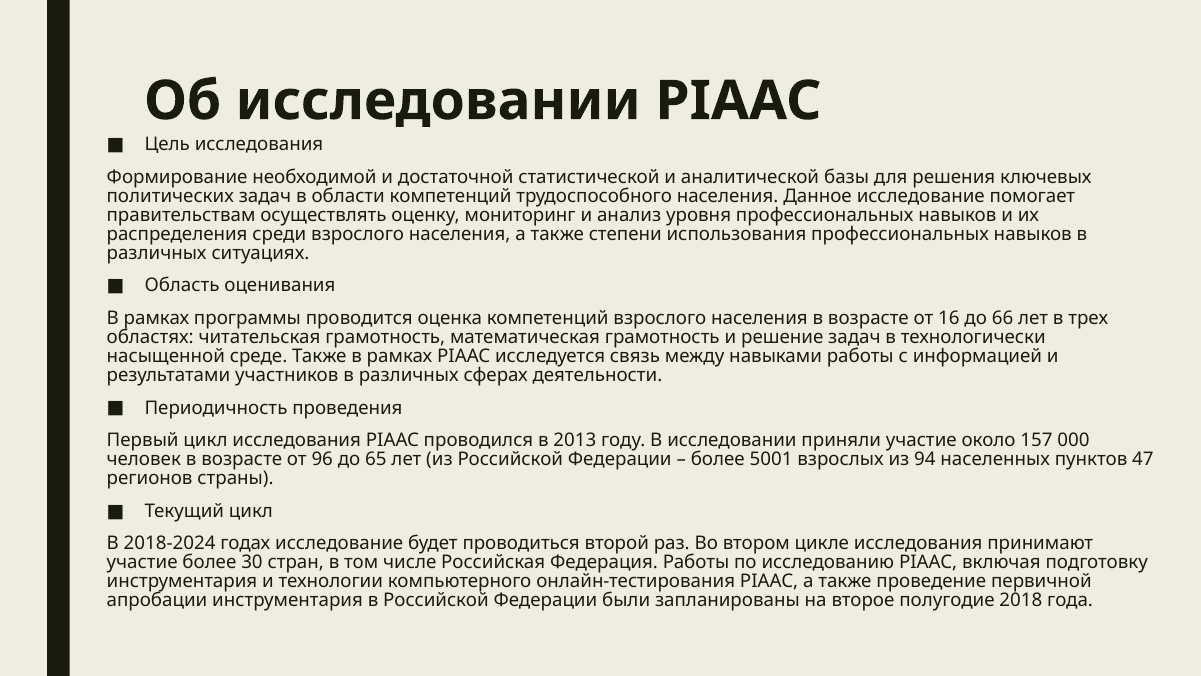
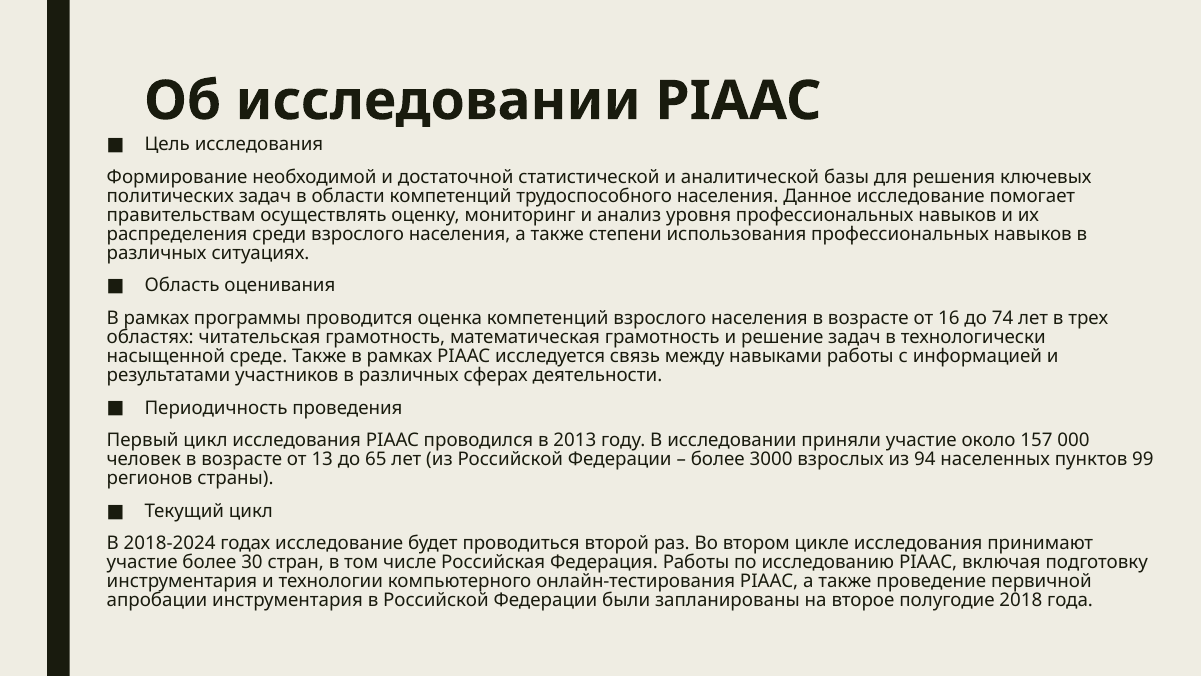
66: 66 -> 74
96: 96 -> 13
5001: 5001 -> 3000
47: 47 -> 99
